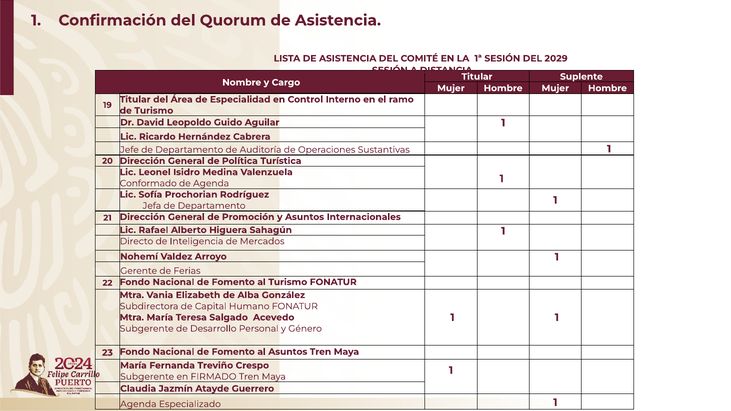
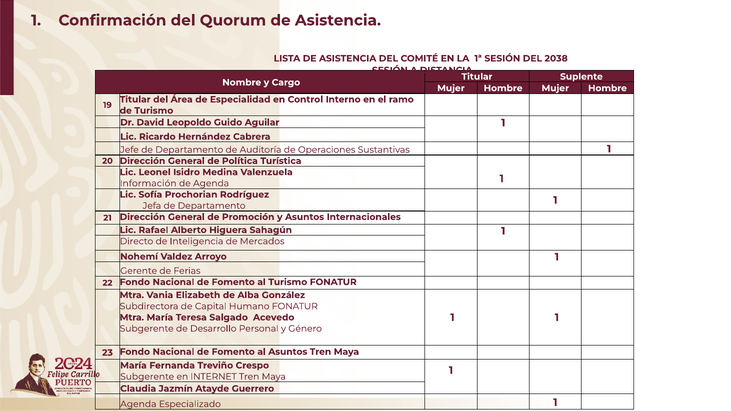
2029: 2029 -> 2038
Conformado: Conformado -> Información
FIRMADO: FIRMADO -> INTERNET
